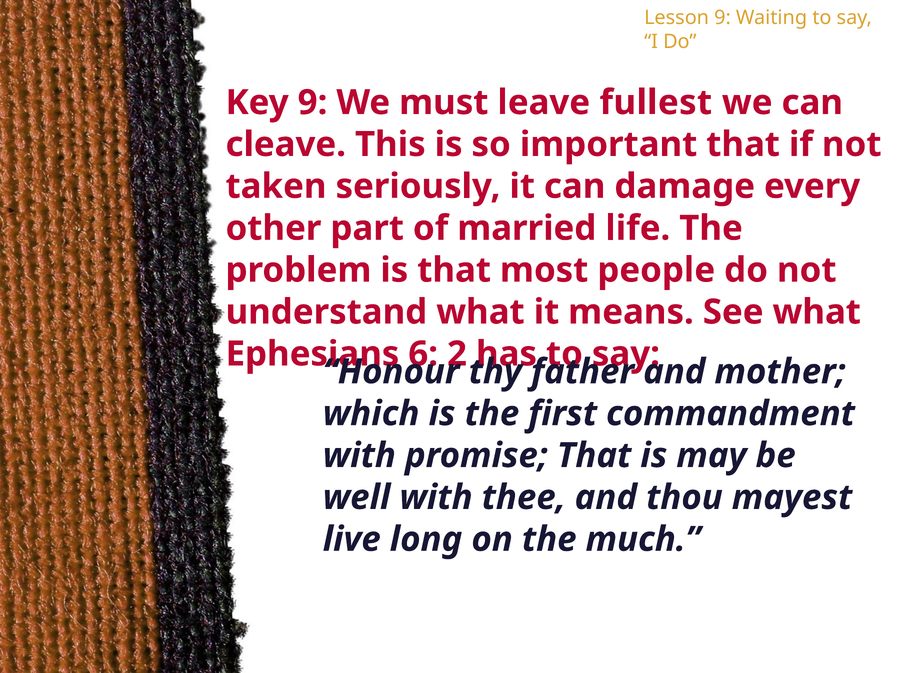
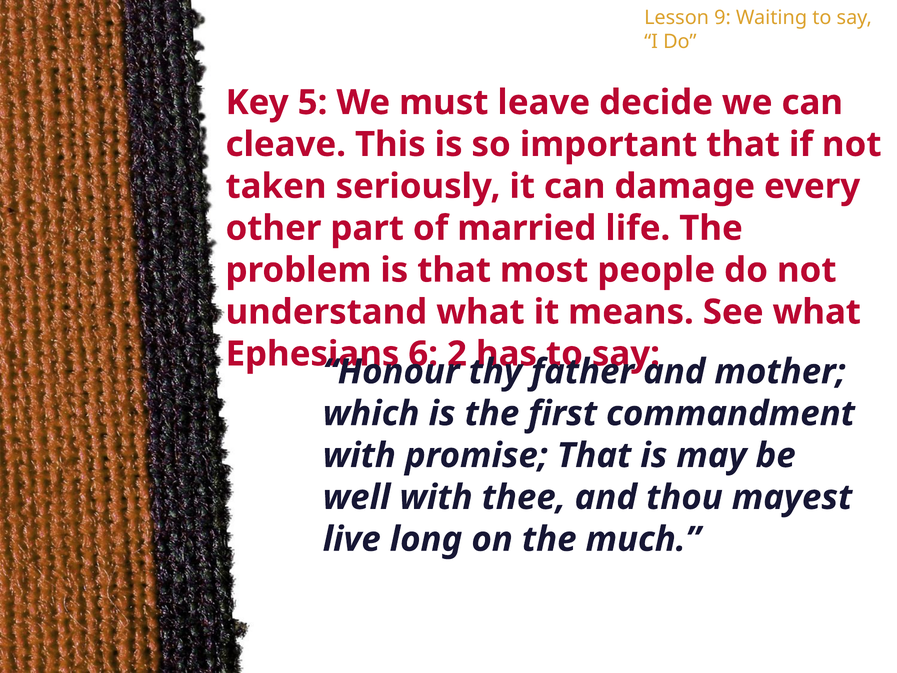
Key 9: 9 -> 5
fullest: fullest -> decide
